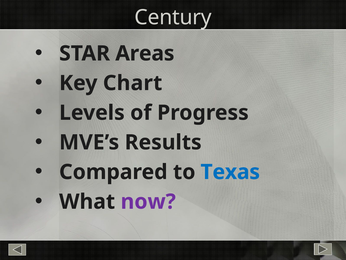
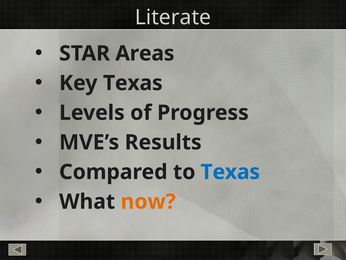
Century: Century -> Literate
Key Chart: Chart -> Texas
now colour: purple -> orange
